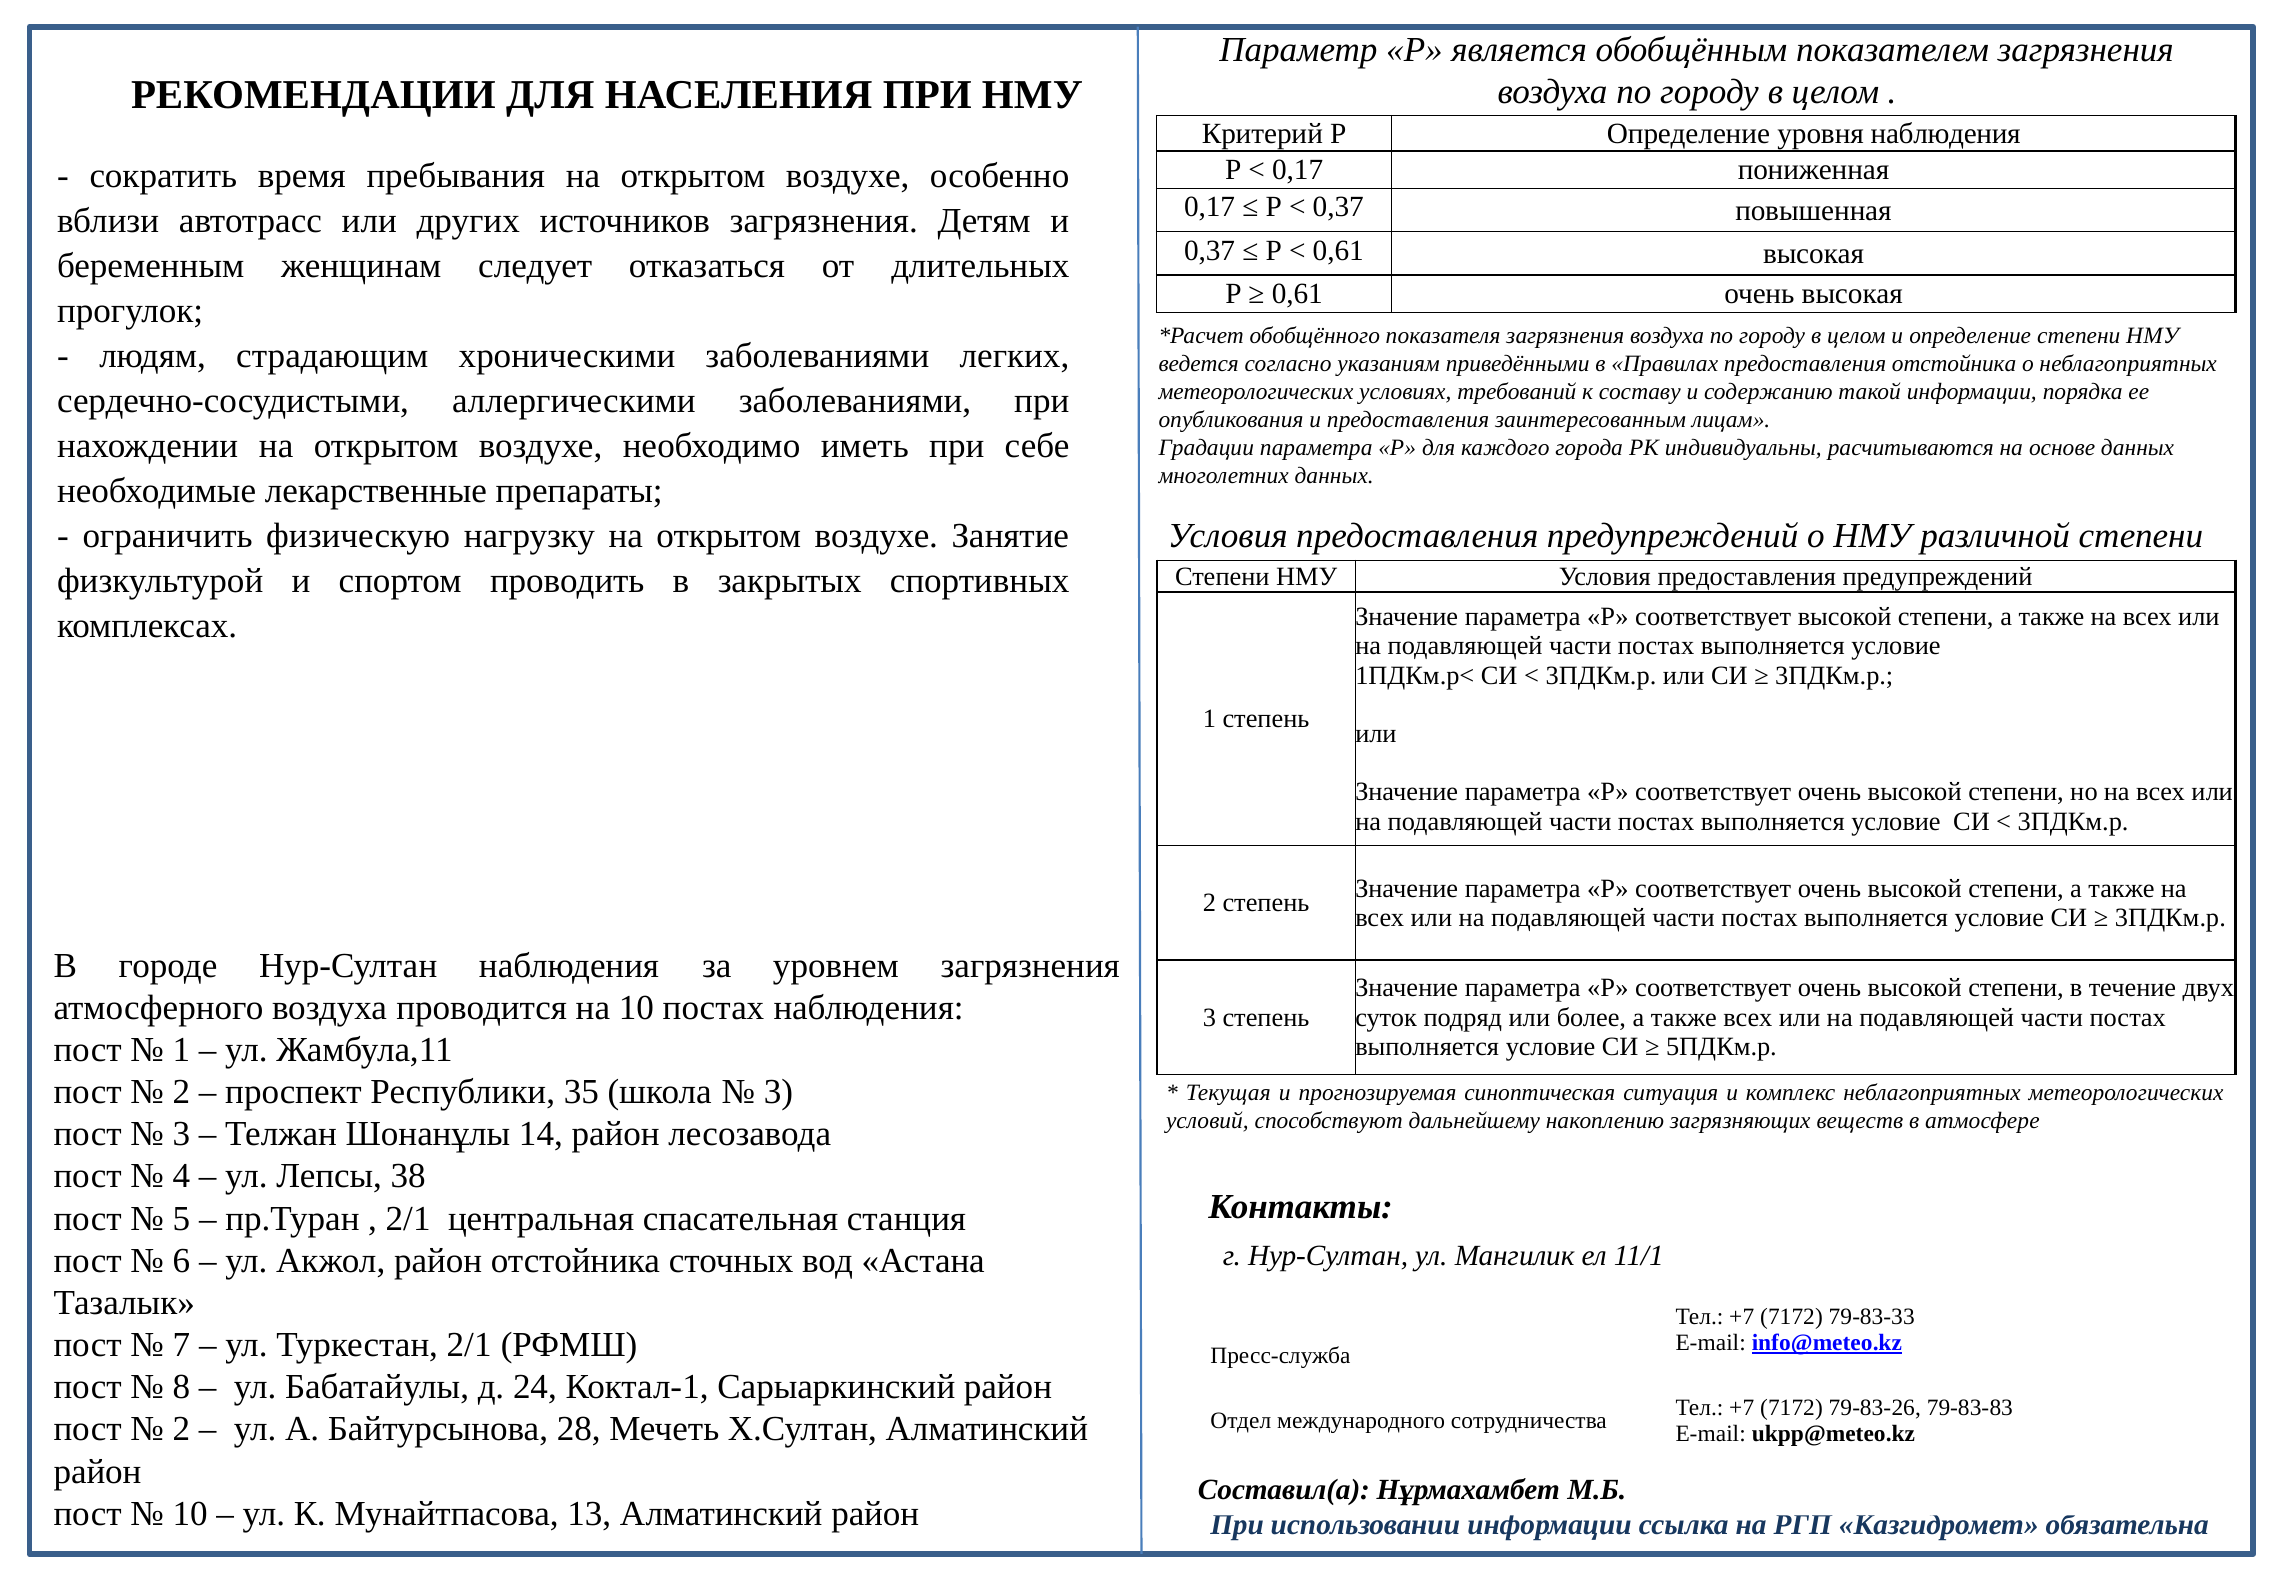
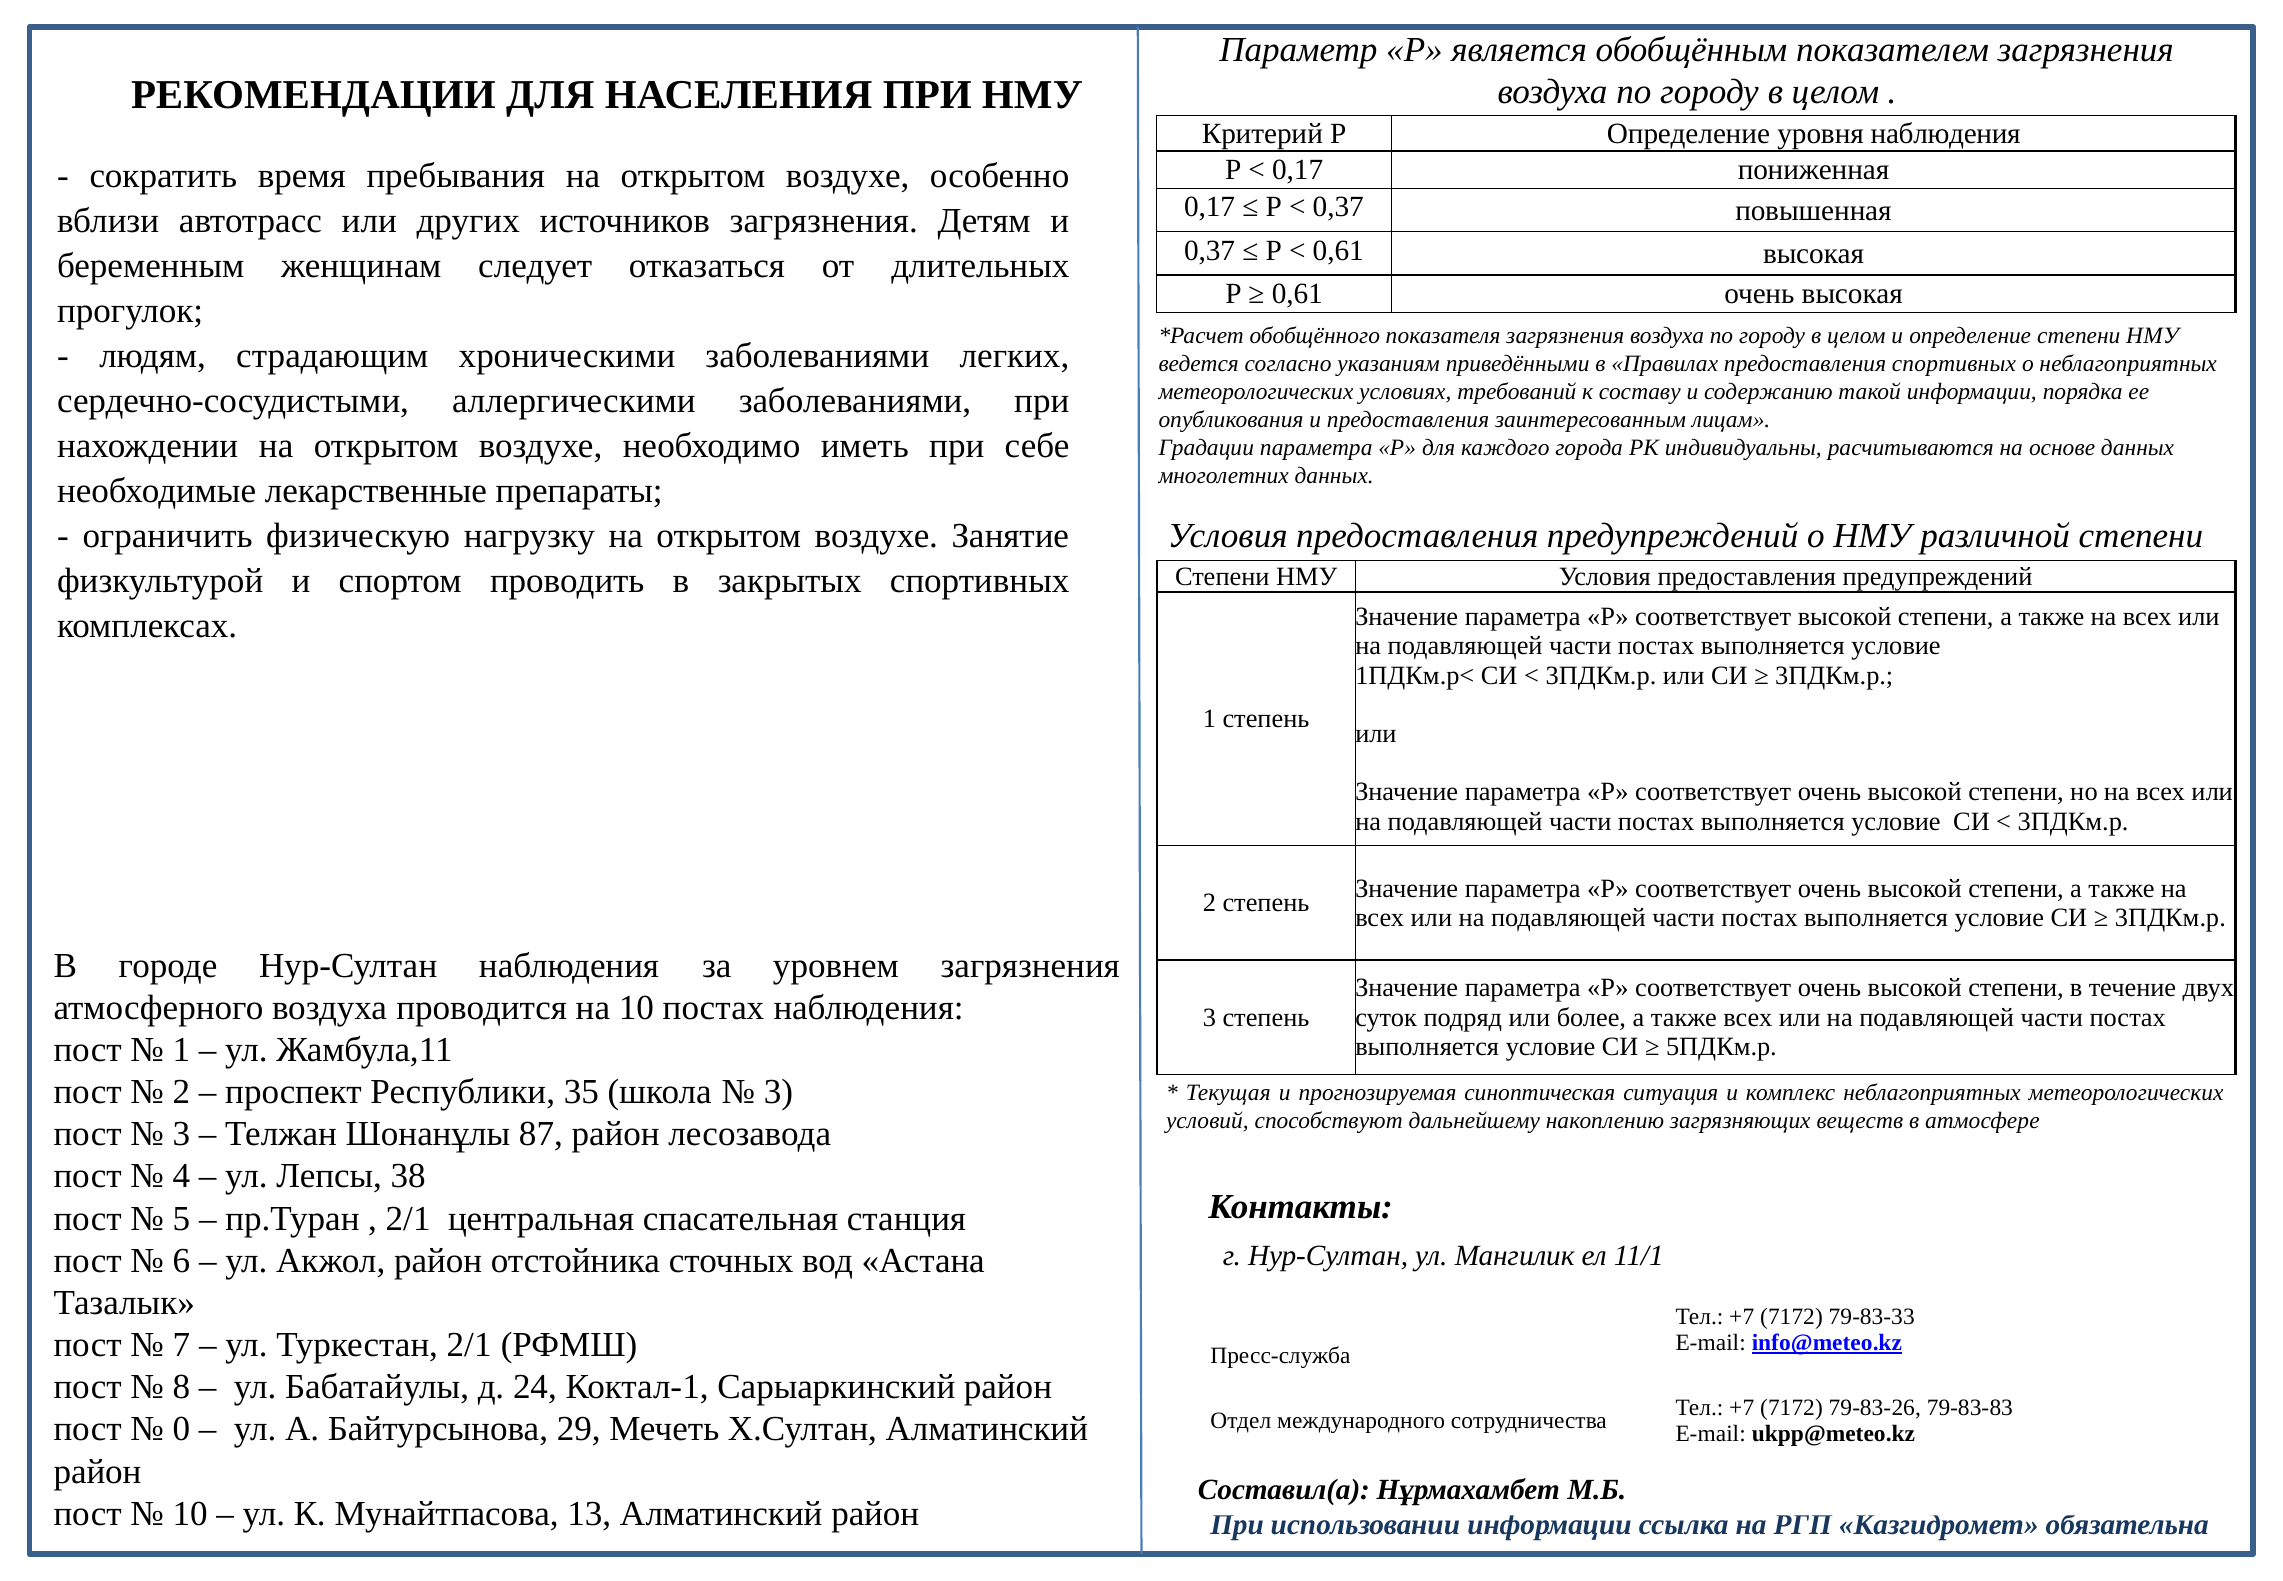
предоставления отстойника: отстойника -> спортивных
14: 14 -> 87
2 at (181, 1429): 2 -> 0
28: 28 -> 29
